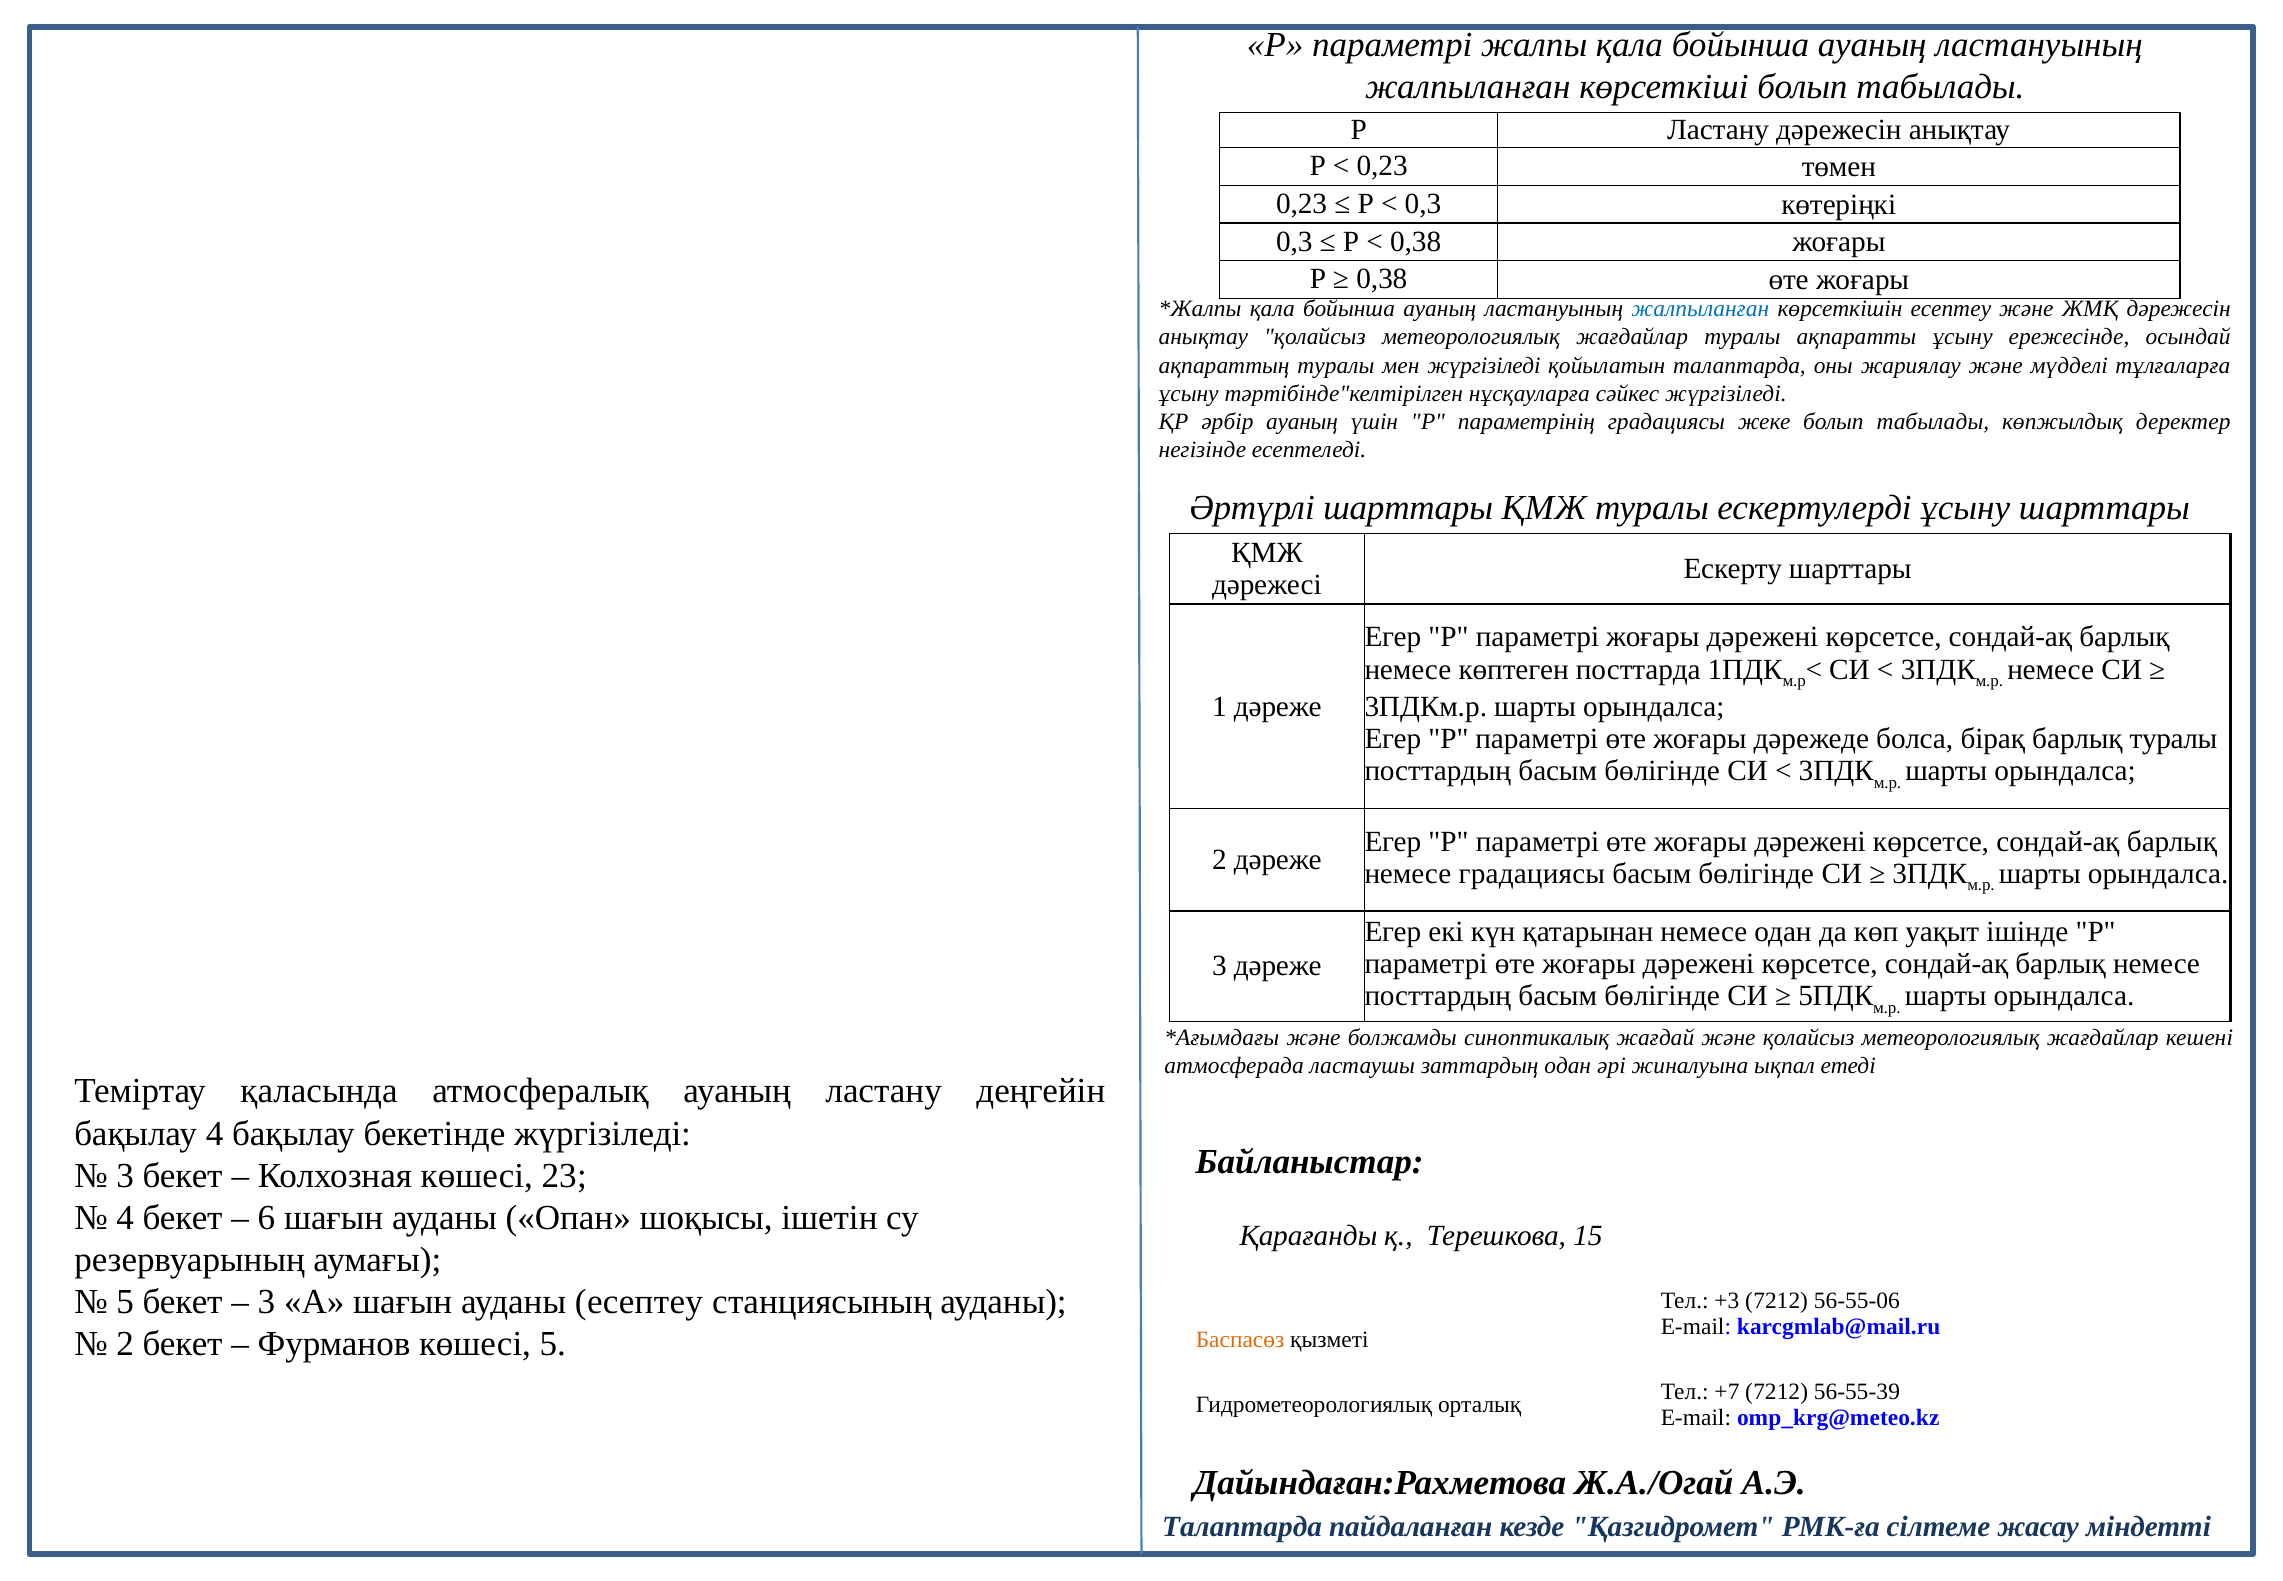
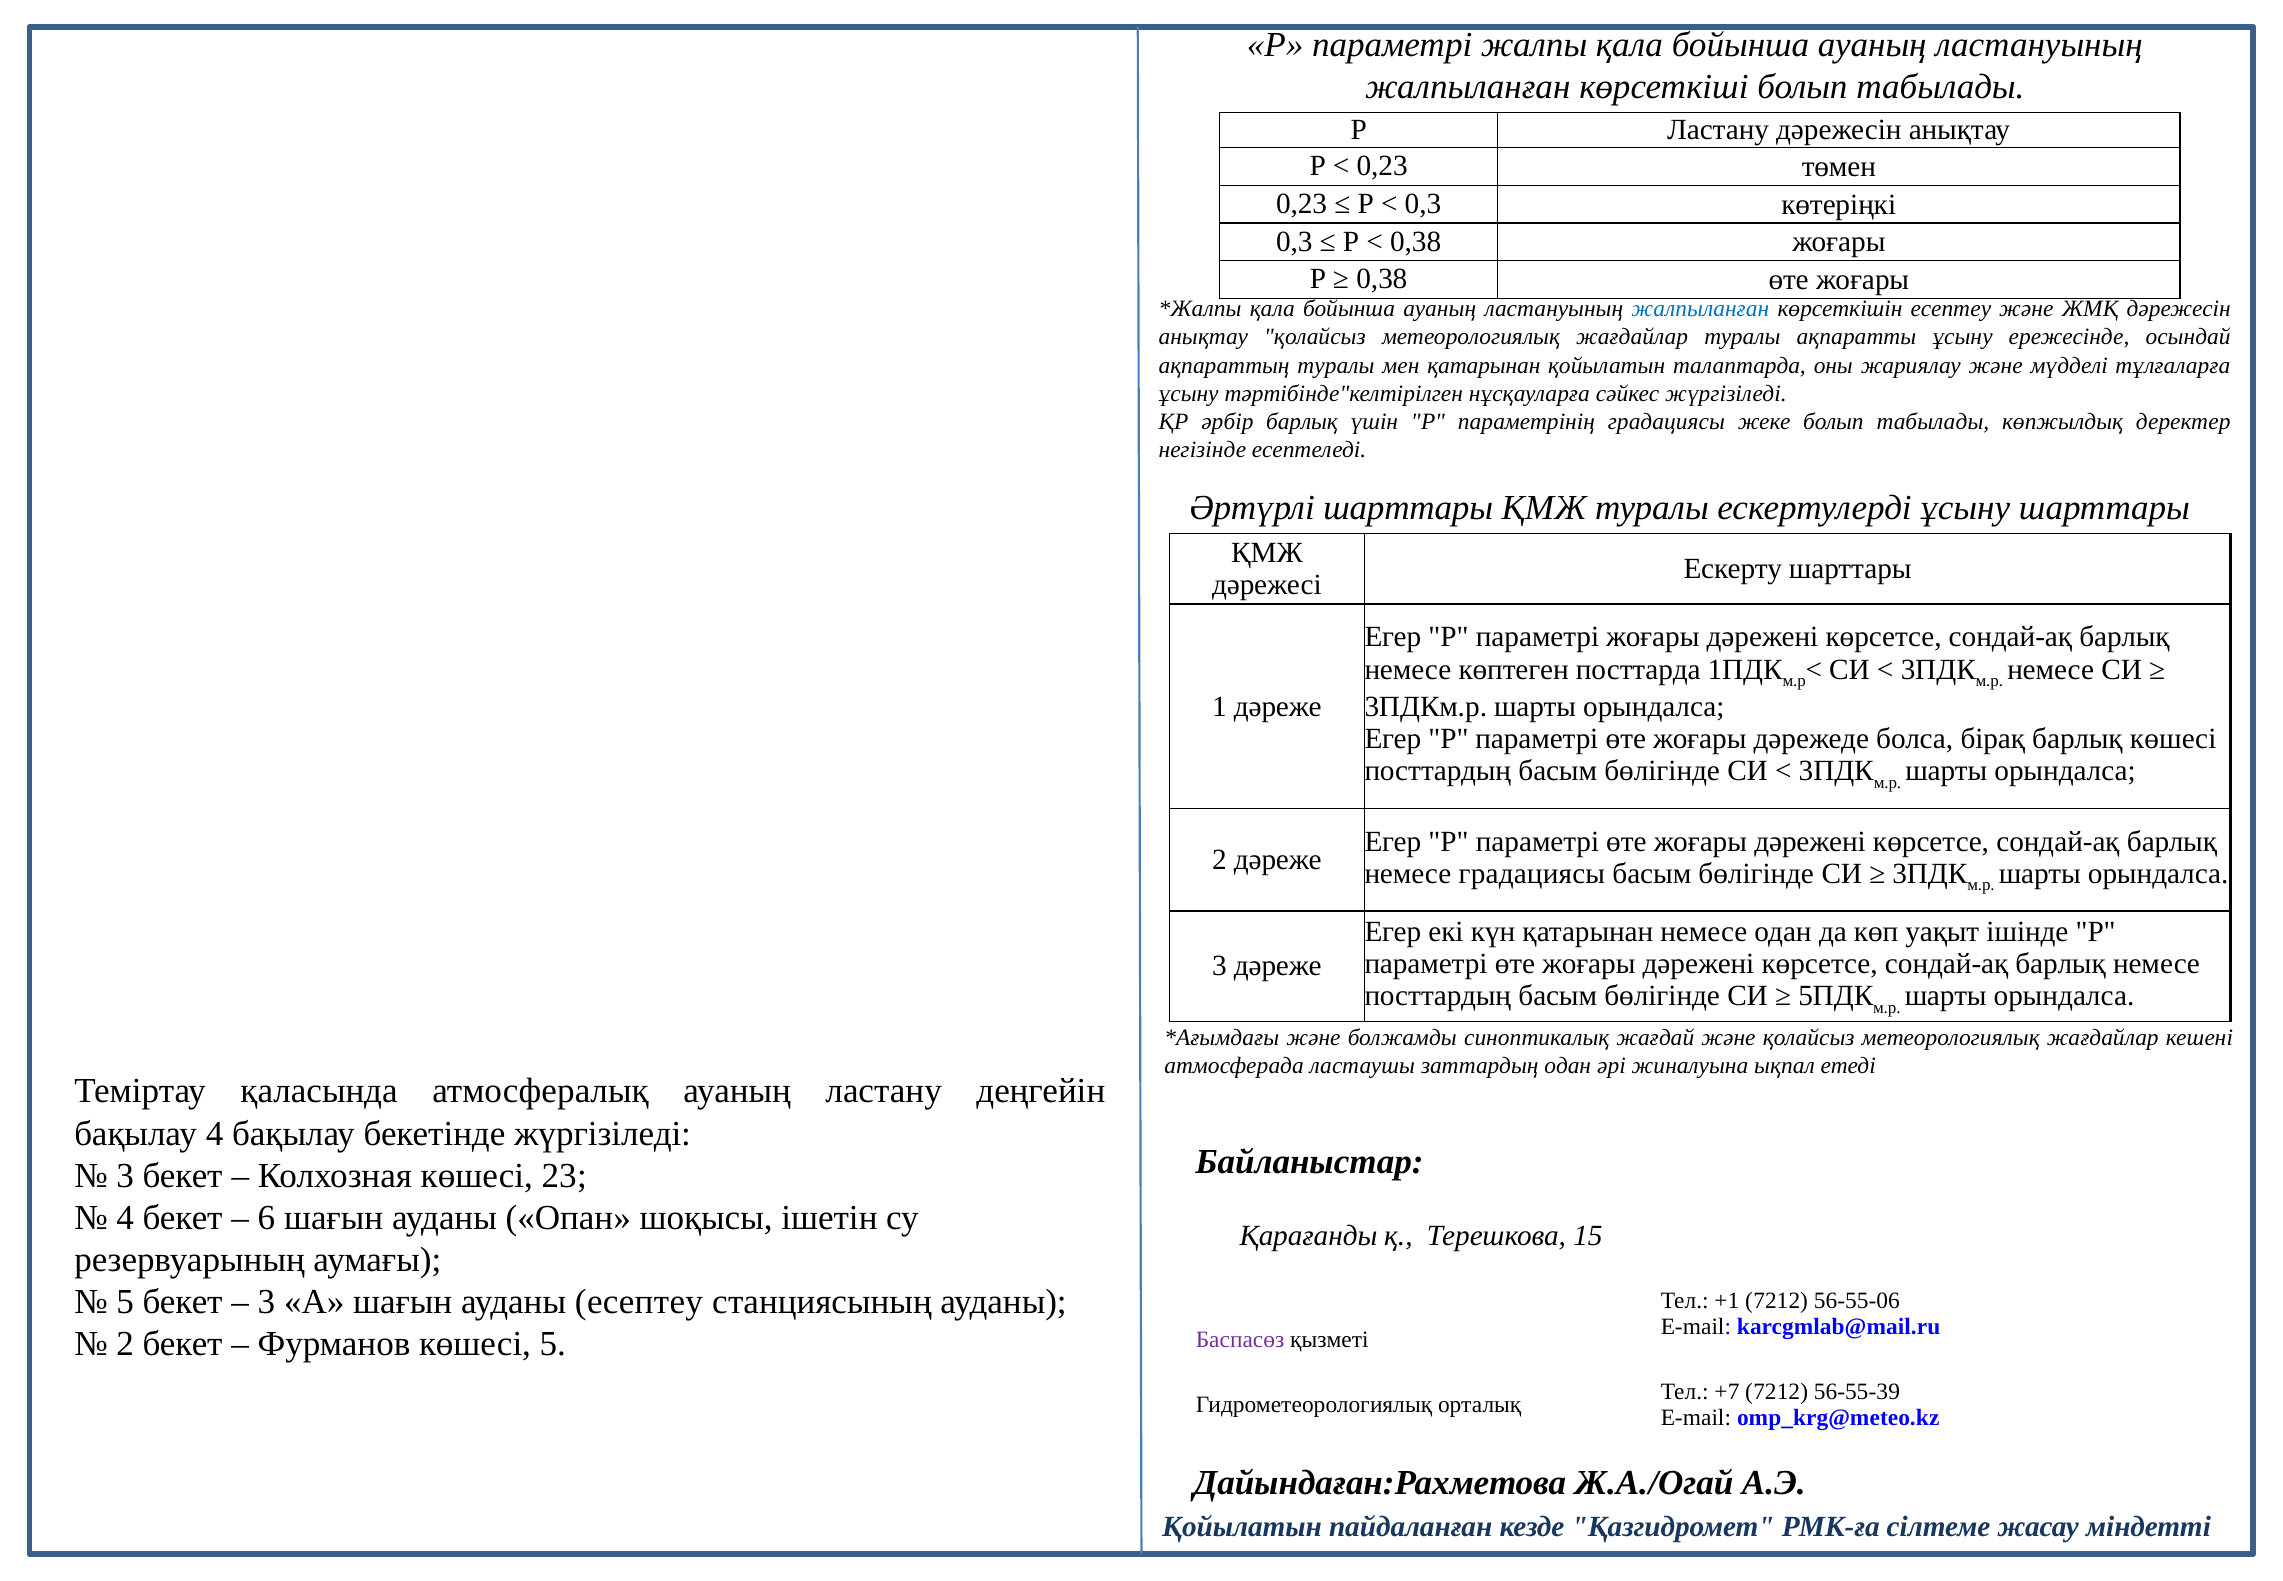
мен жүргізіледі: жүргізіледі -> қатарынан
әрбір ауаның: ауаның -> барлық
барлық туралы: туралы -> көшесі
+3: +3 -> +1
Баспасөз colour: orange -> purple
Талаптарда at (1242, 1527): Талаптарда -> Қойылатын
